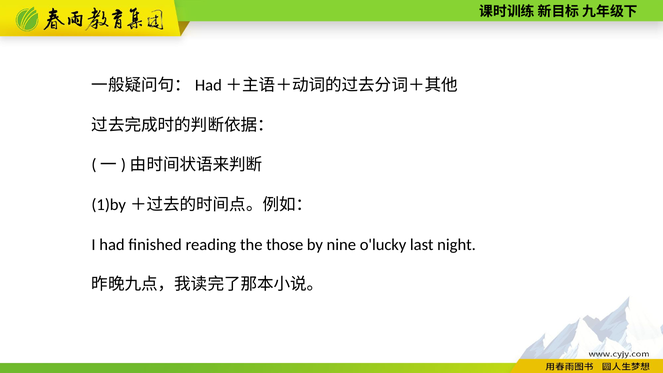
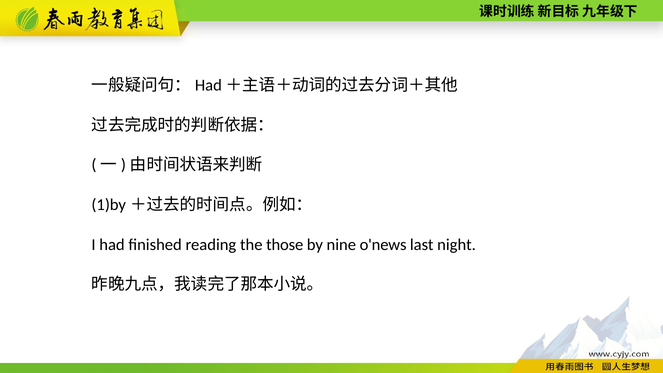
o'lucky: o'lucky -> o'news
